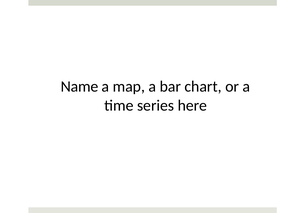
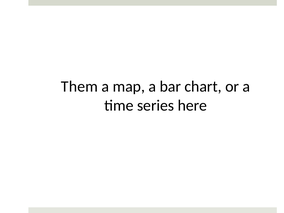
Name: Name -> Them
